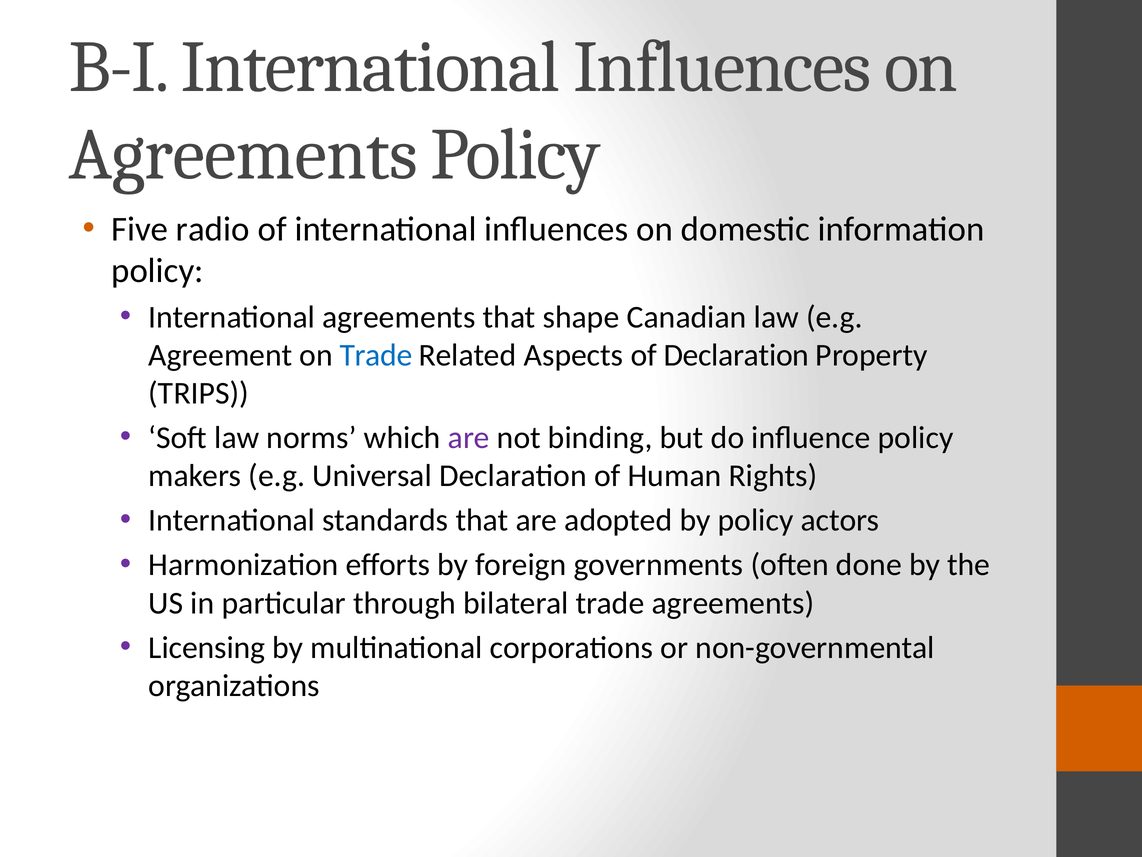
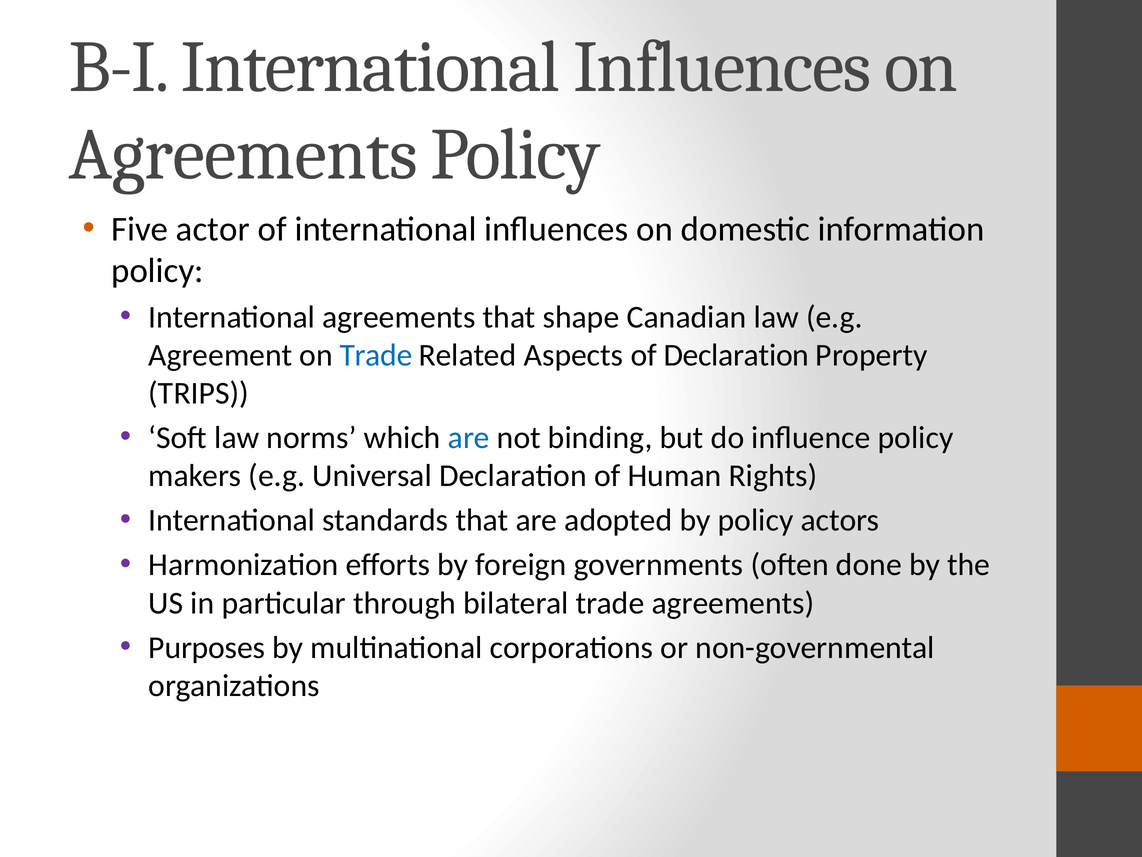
radio: radio -> actor
are at (469, 438) colour: purple -> blue
Licensing: Licensing -> Purposes
